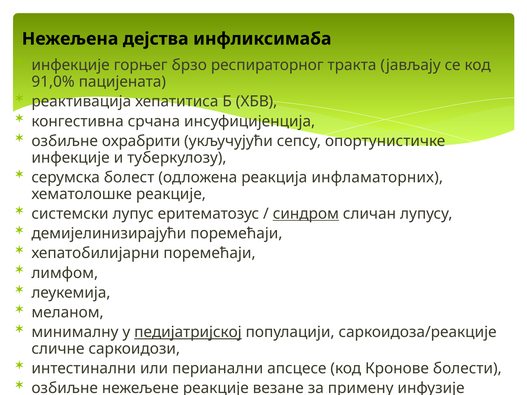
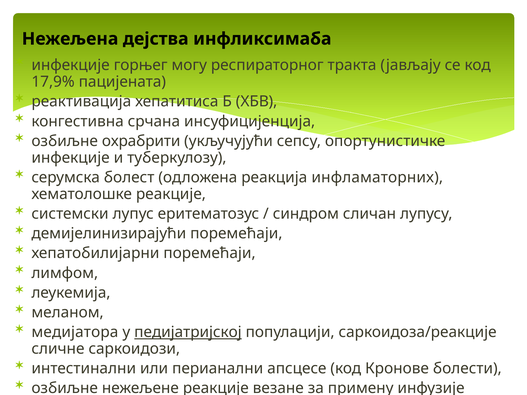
брзо: брзо -> могу
91,0%: 91,0% -> 17,9%
синдром underline: present -> none
минималну: минималну -> медијатора
